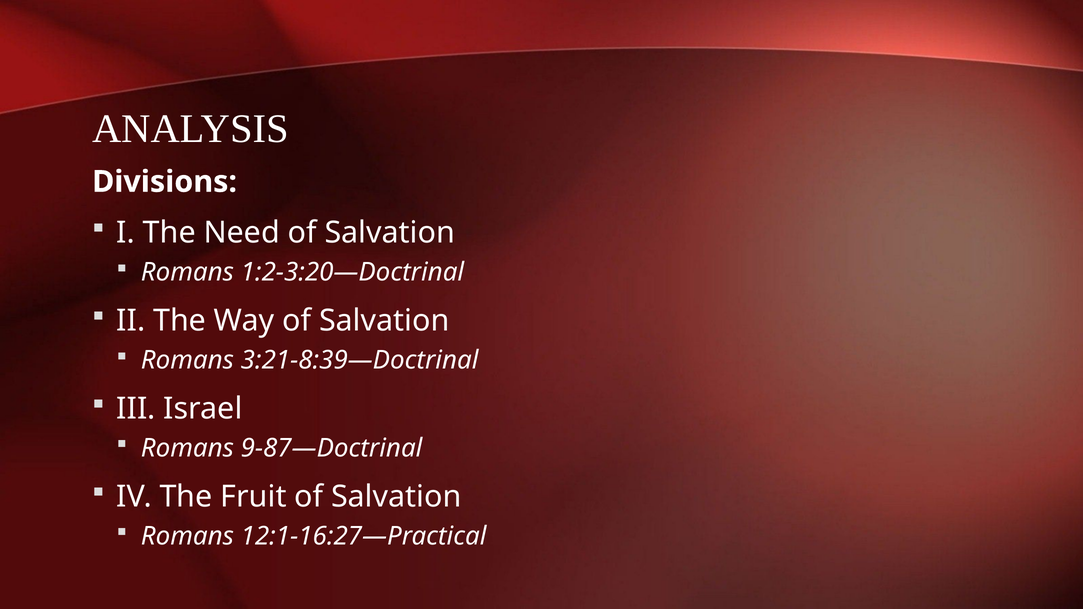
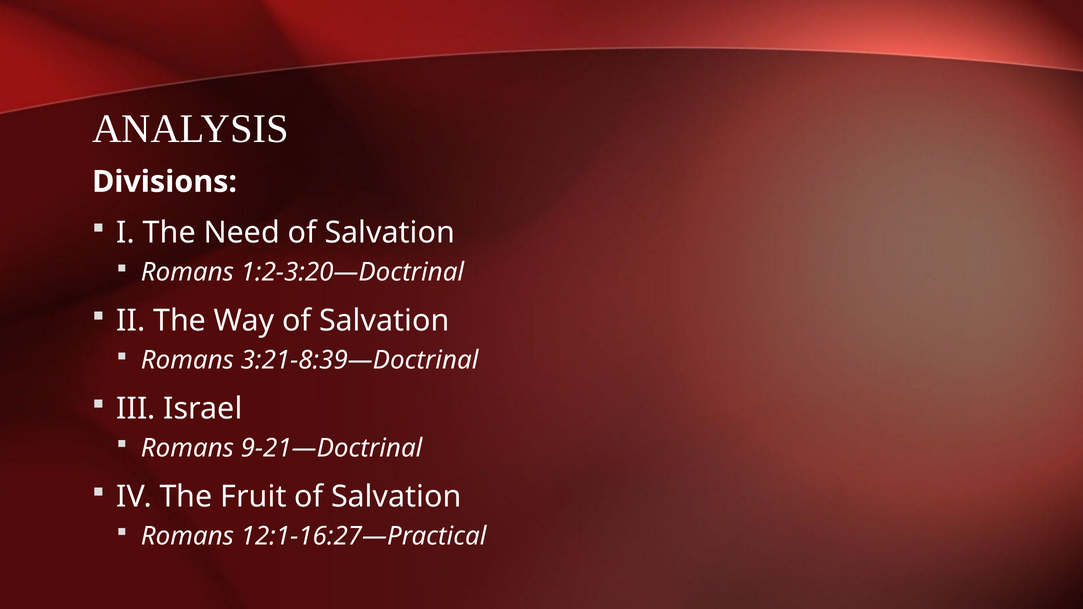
9-87—Doctrinal: 9-87—Doctrinal -> 9-21—Doctrinal
